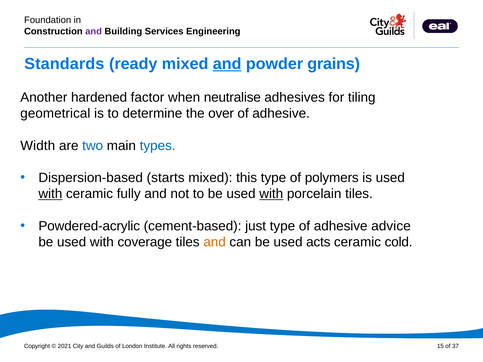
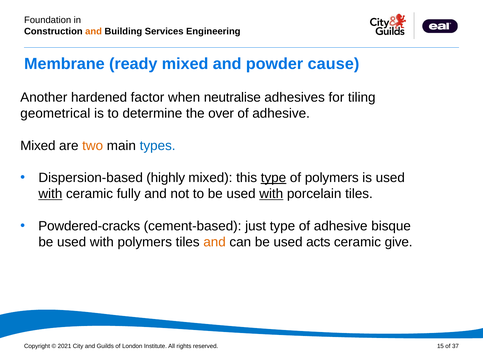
and at (94, 31) colour: purple -> orange
Standards: Standards -> Membrane
and at (227, 64) underline: present -> none
grains: grains -> cause
Width at (38, 146): Width -> Mixed
two colour: blue -> orange
starts: starts -> highly
type at (273, 178) underline: none -> present
Powdered-acrylic: Powdered-acrylic -> Powdered-cracks
advice: advice -> bisque
with coverage: coverage -> polymers
cold: cold -> give
